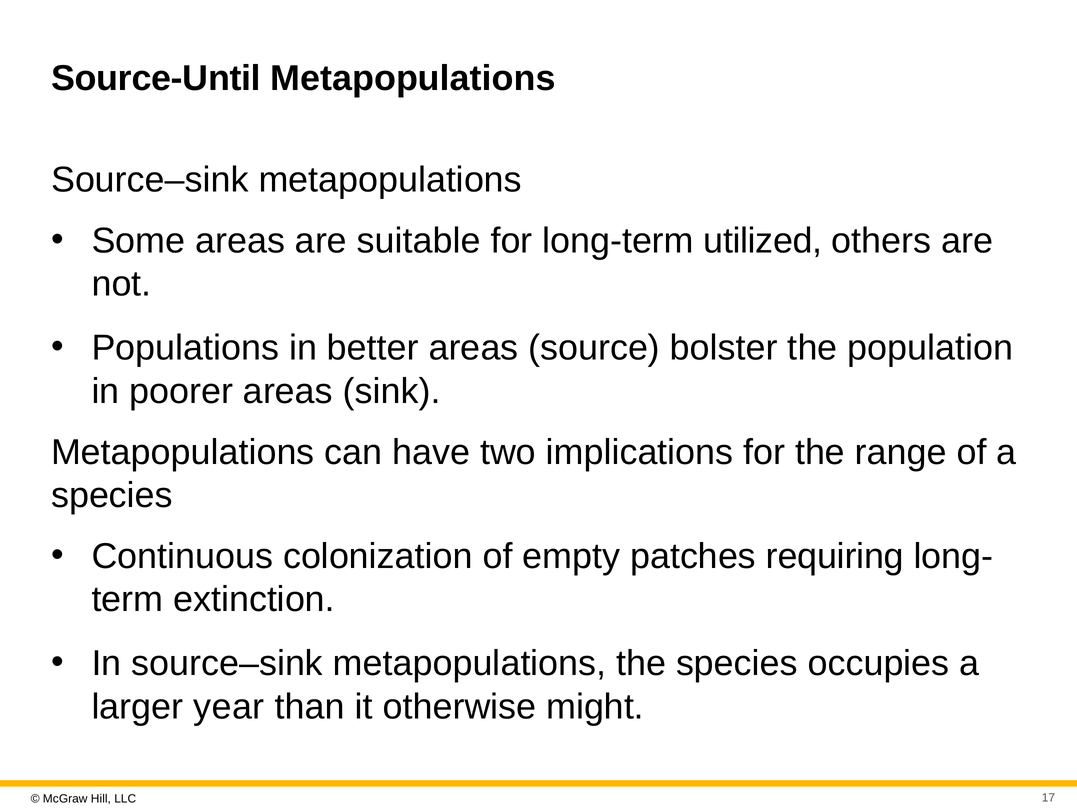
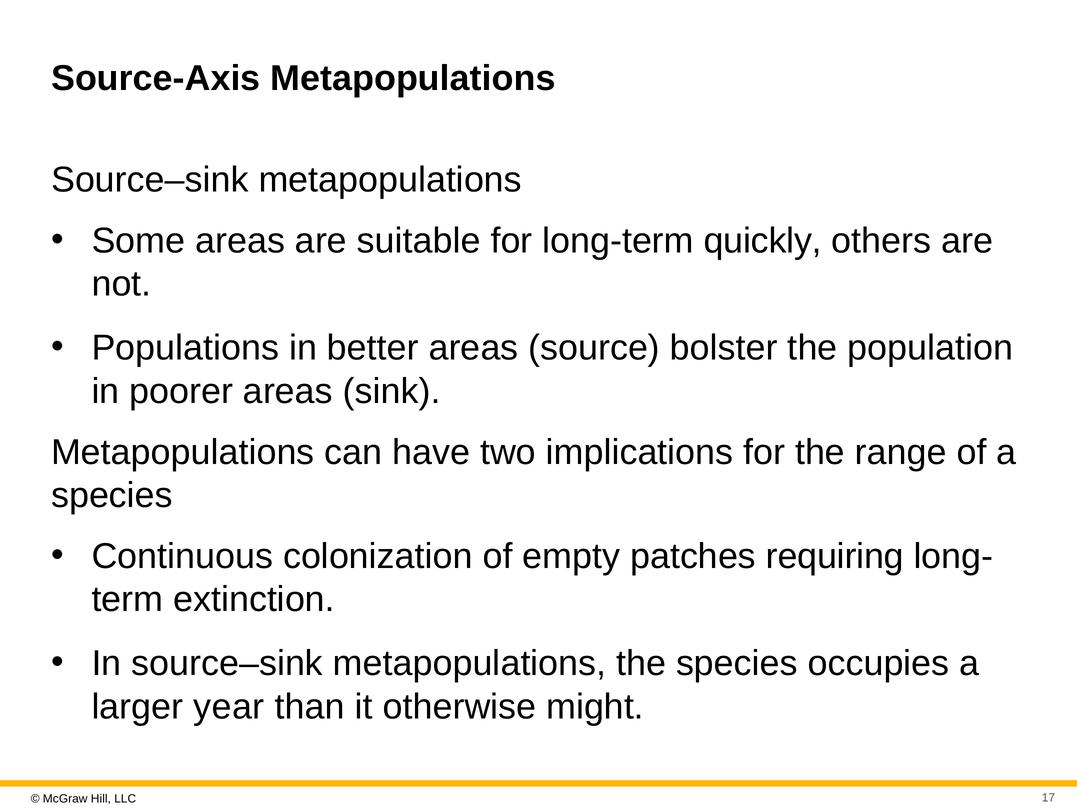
Source-Until: Source-Until -> Source-Axis
utilized: utilized -> quickly
